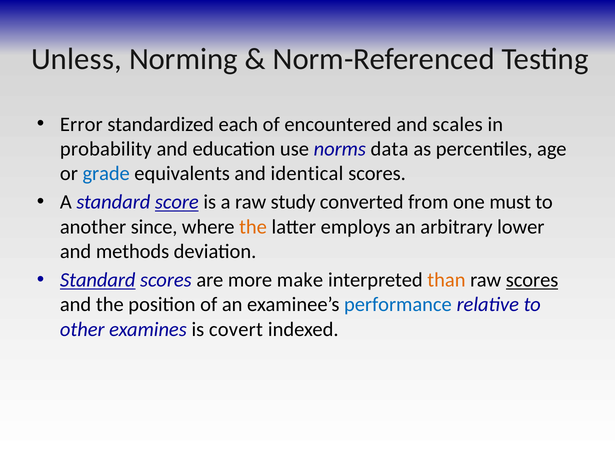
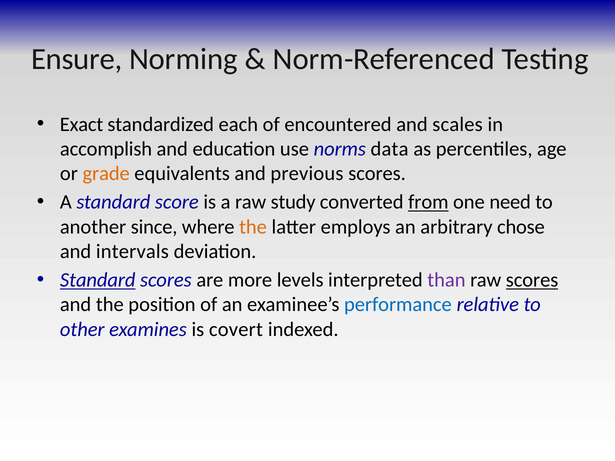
Unless: Unless -> Ensure
Error: Error -> Exact
probability: probability -> accomplish
grade colour: blue -> orange
identical: identical -> previous
score underline: present -> none
from underline: none -> present
must: must -> need
lower: lower -> chose
methods: methods -> intervals
make: make -> levels
than colour: orange -> purple
